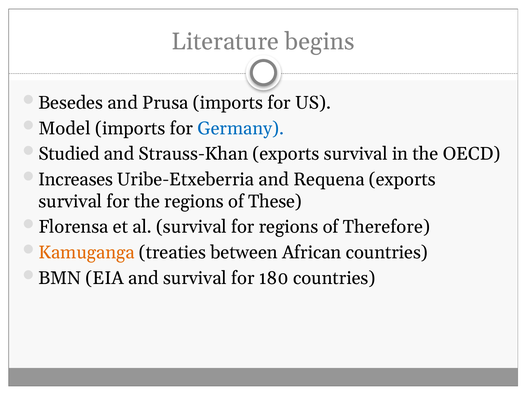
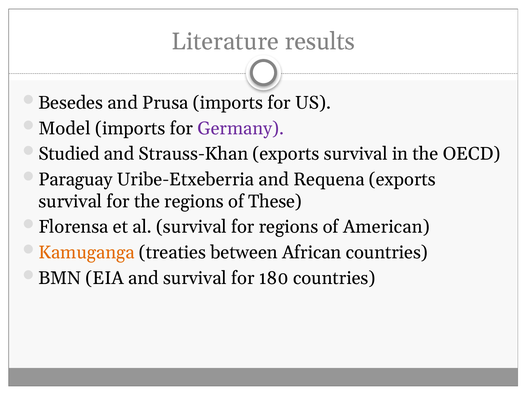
begins: begins -> results
Germany colour: blue -> purple
Increases: Increases -> Paraguay
Therefore: Therefore -> American
